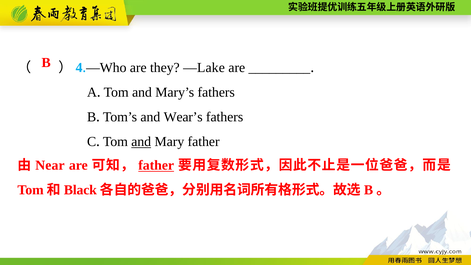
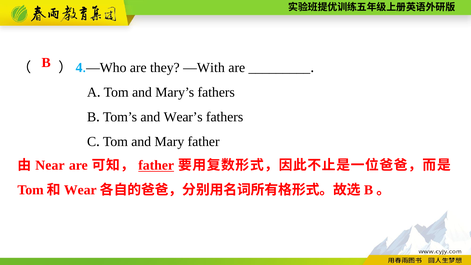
—Lake: —Lake -> —With
and at (141, 142) underline: present -> none
Black: Black -> Wear
